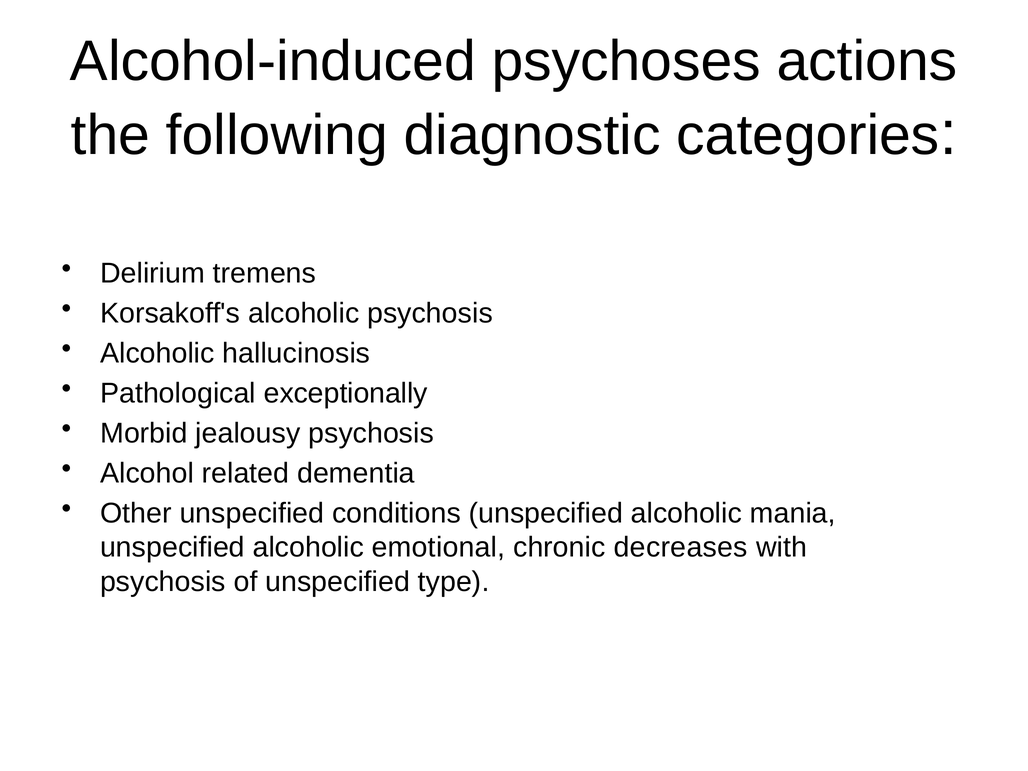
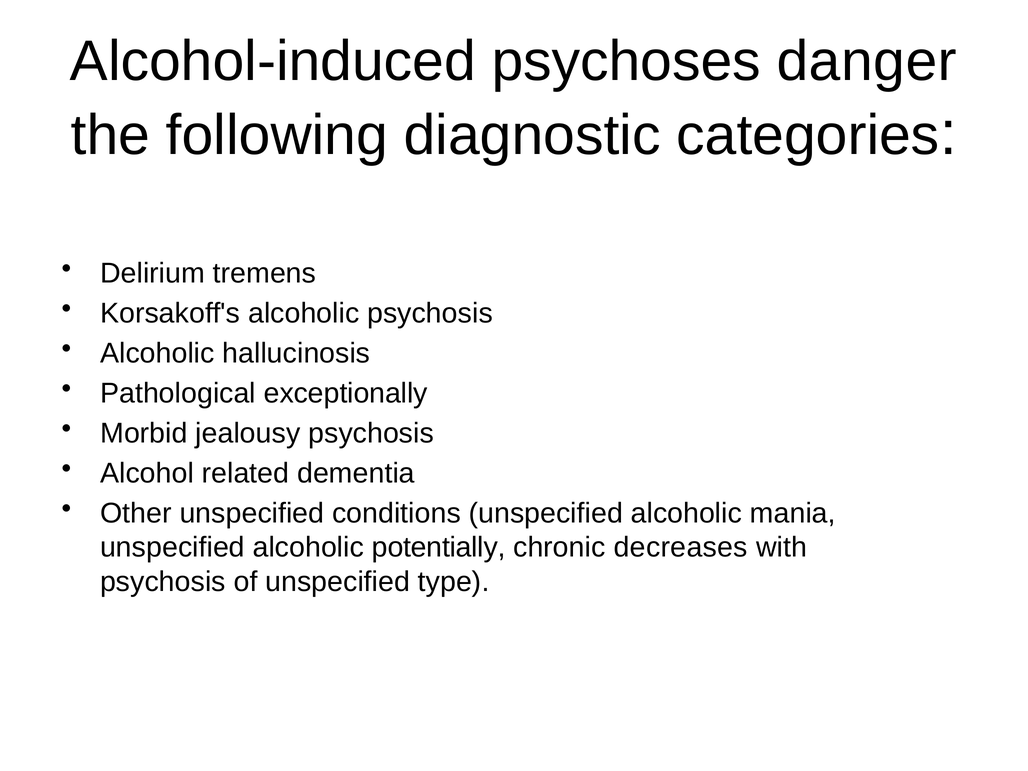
actions: actions -> danger
emotional: emotional -> potentially
